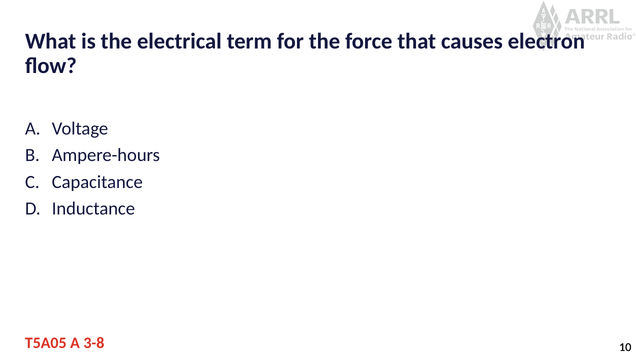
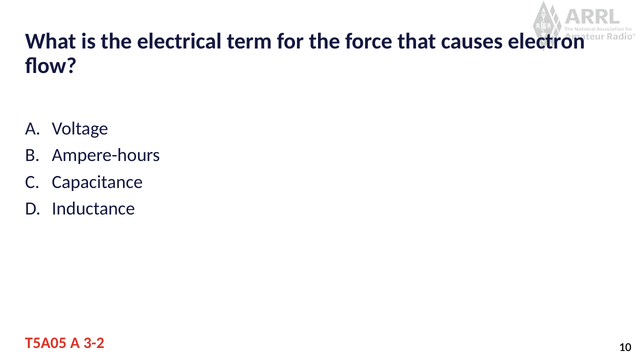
3-8: 3-8 -> 3-2
